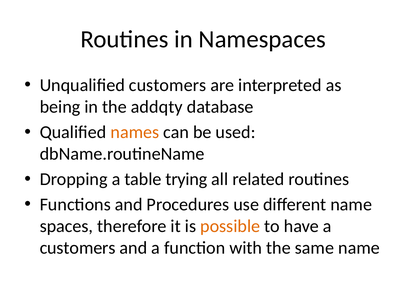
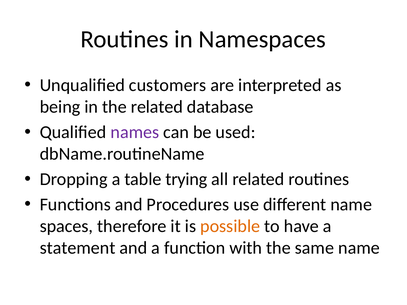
the addqty: addqty -> related
names colour: orange -> purple
customers at (78, 248): customers -> statement
